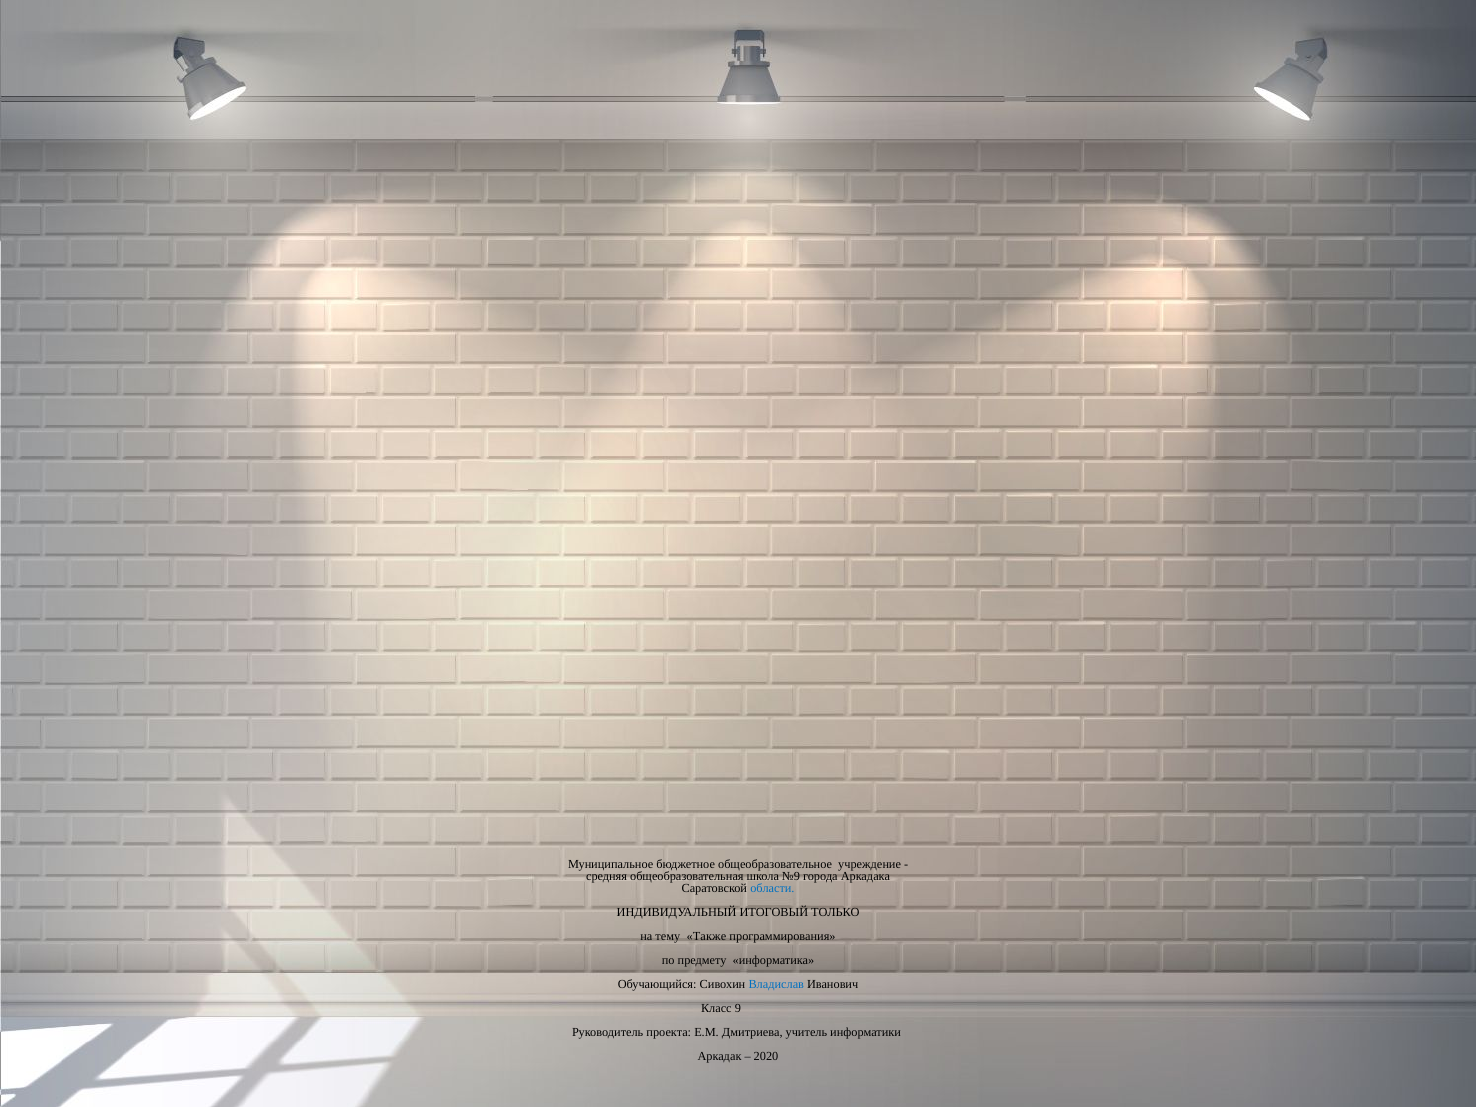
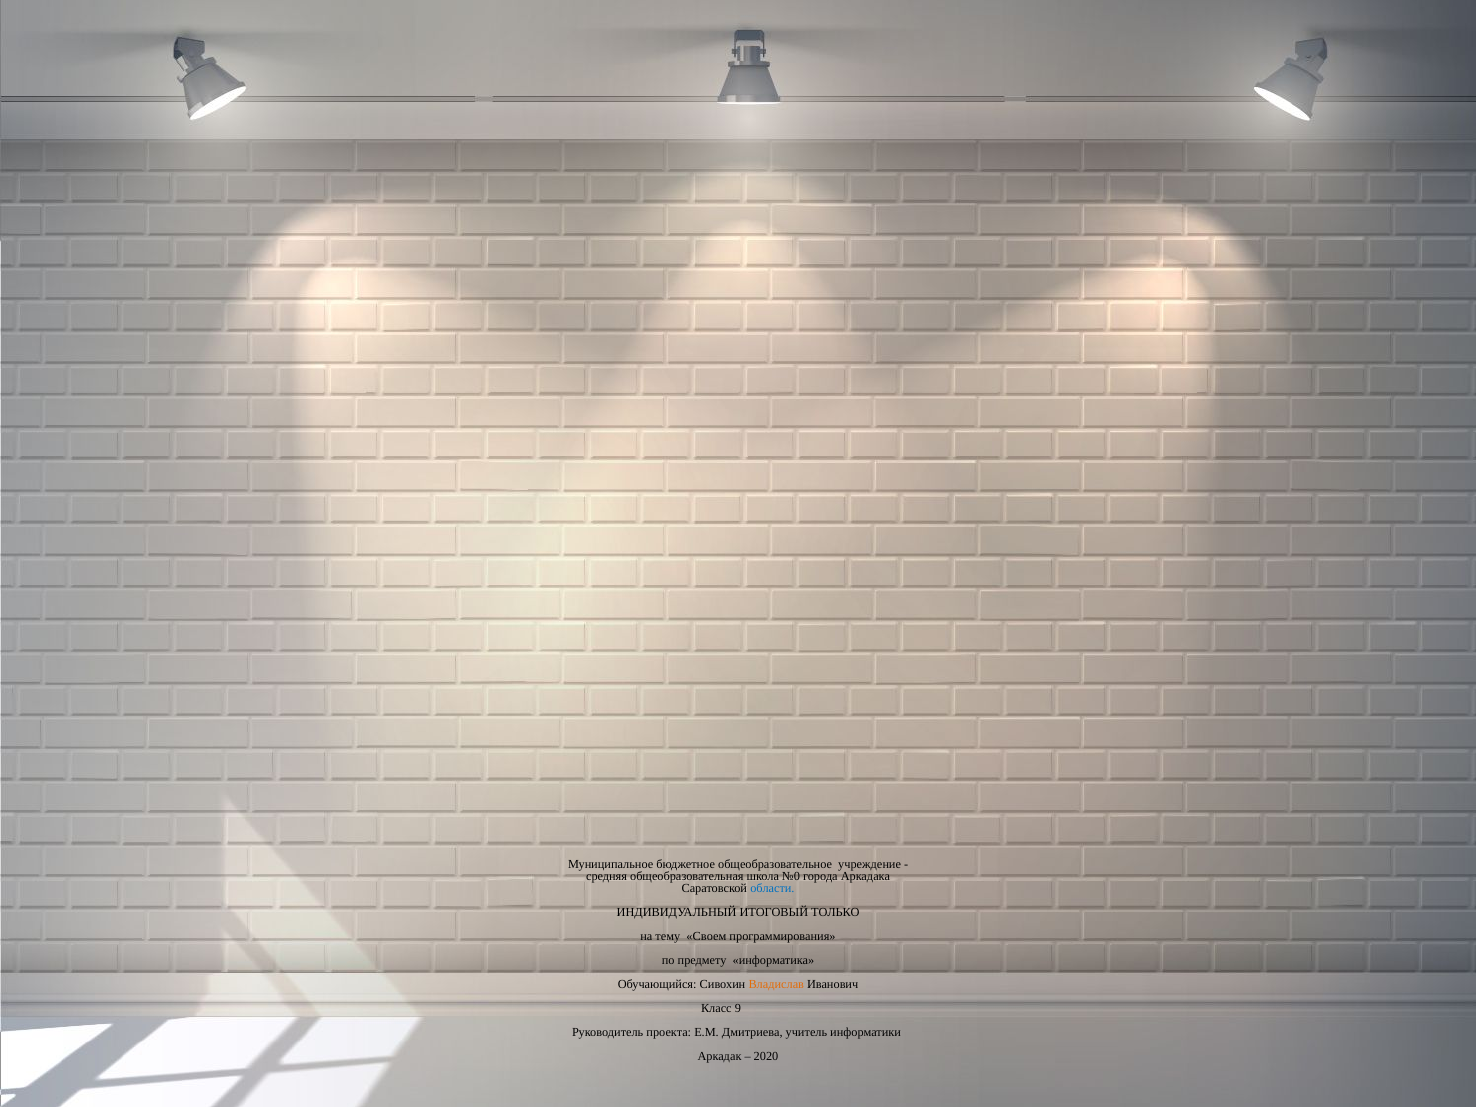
№9: №9 -> №0
Также: Также -> Своем
Владислав colour: blue -> orange
